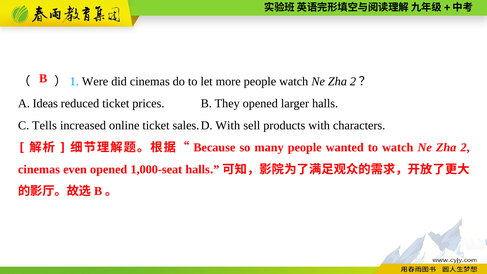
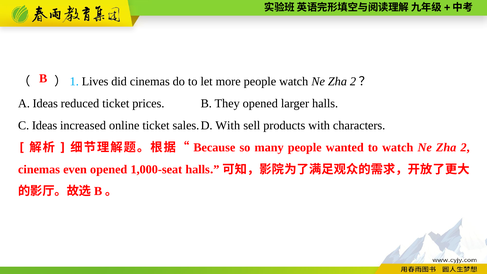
Were: Were -> Lives
C Tells: Tells -> Ideas
